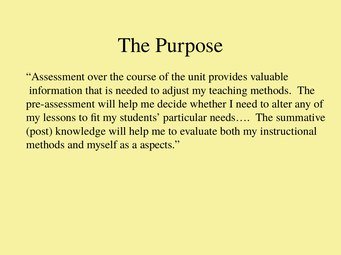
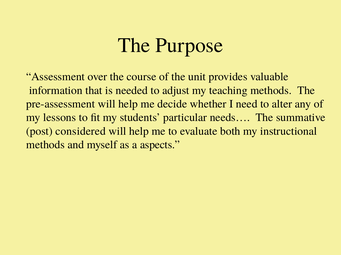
knowledge: knowledge -> considered
